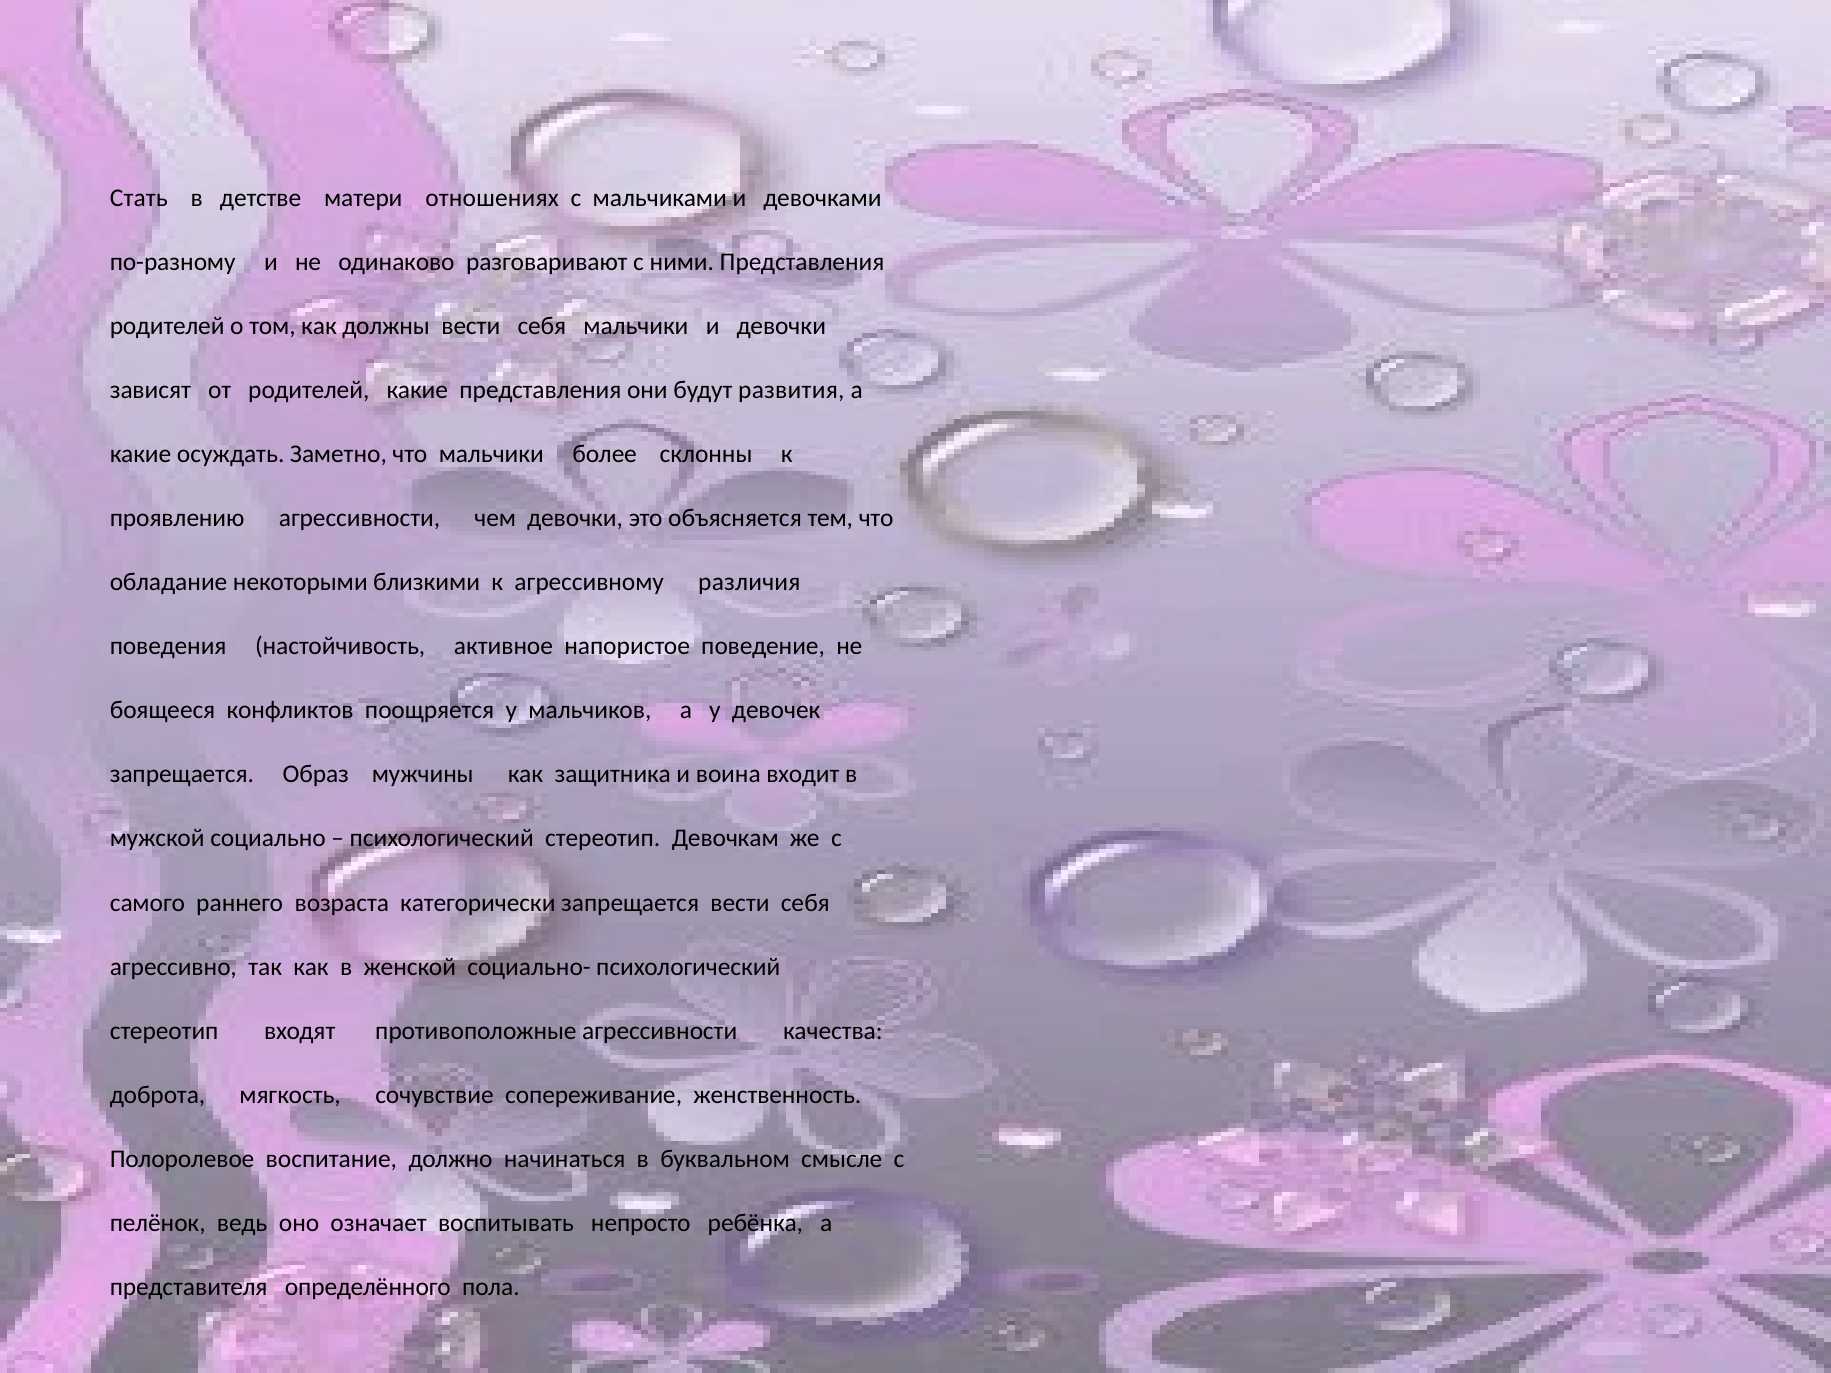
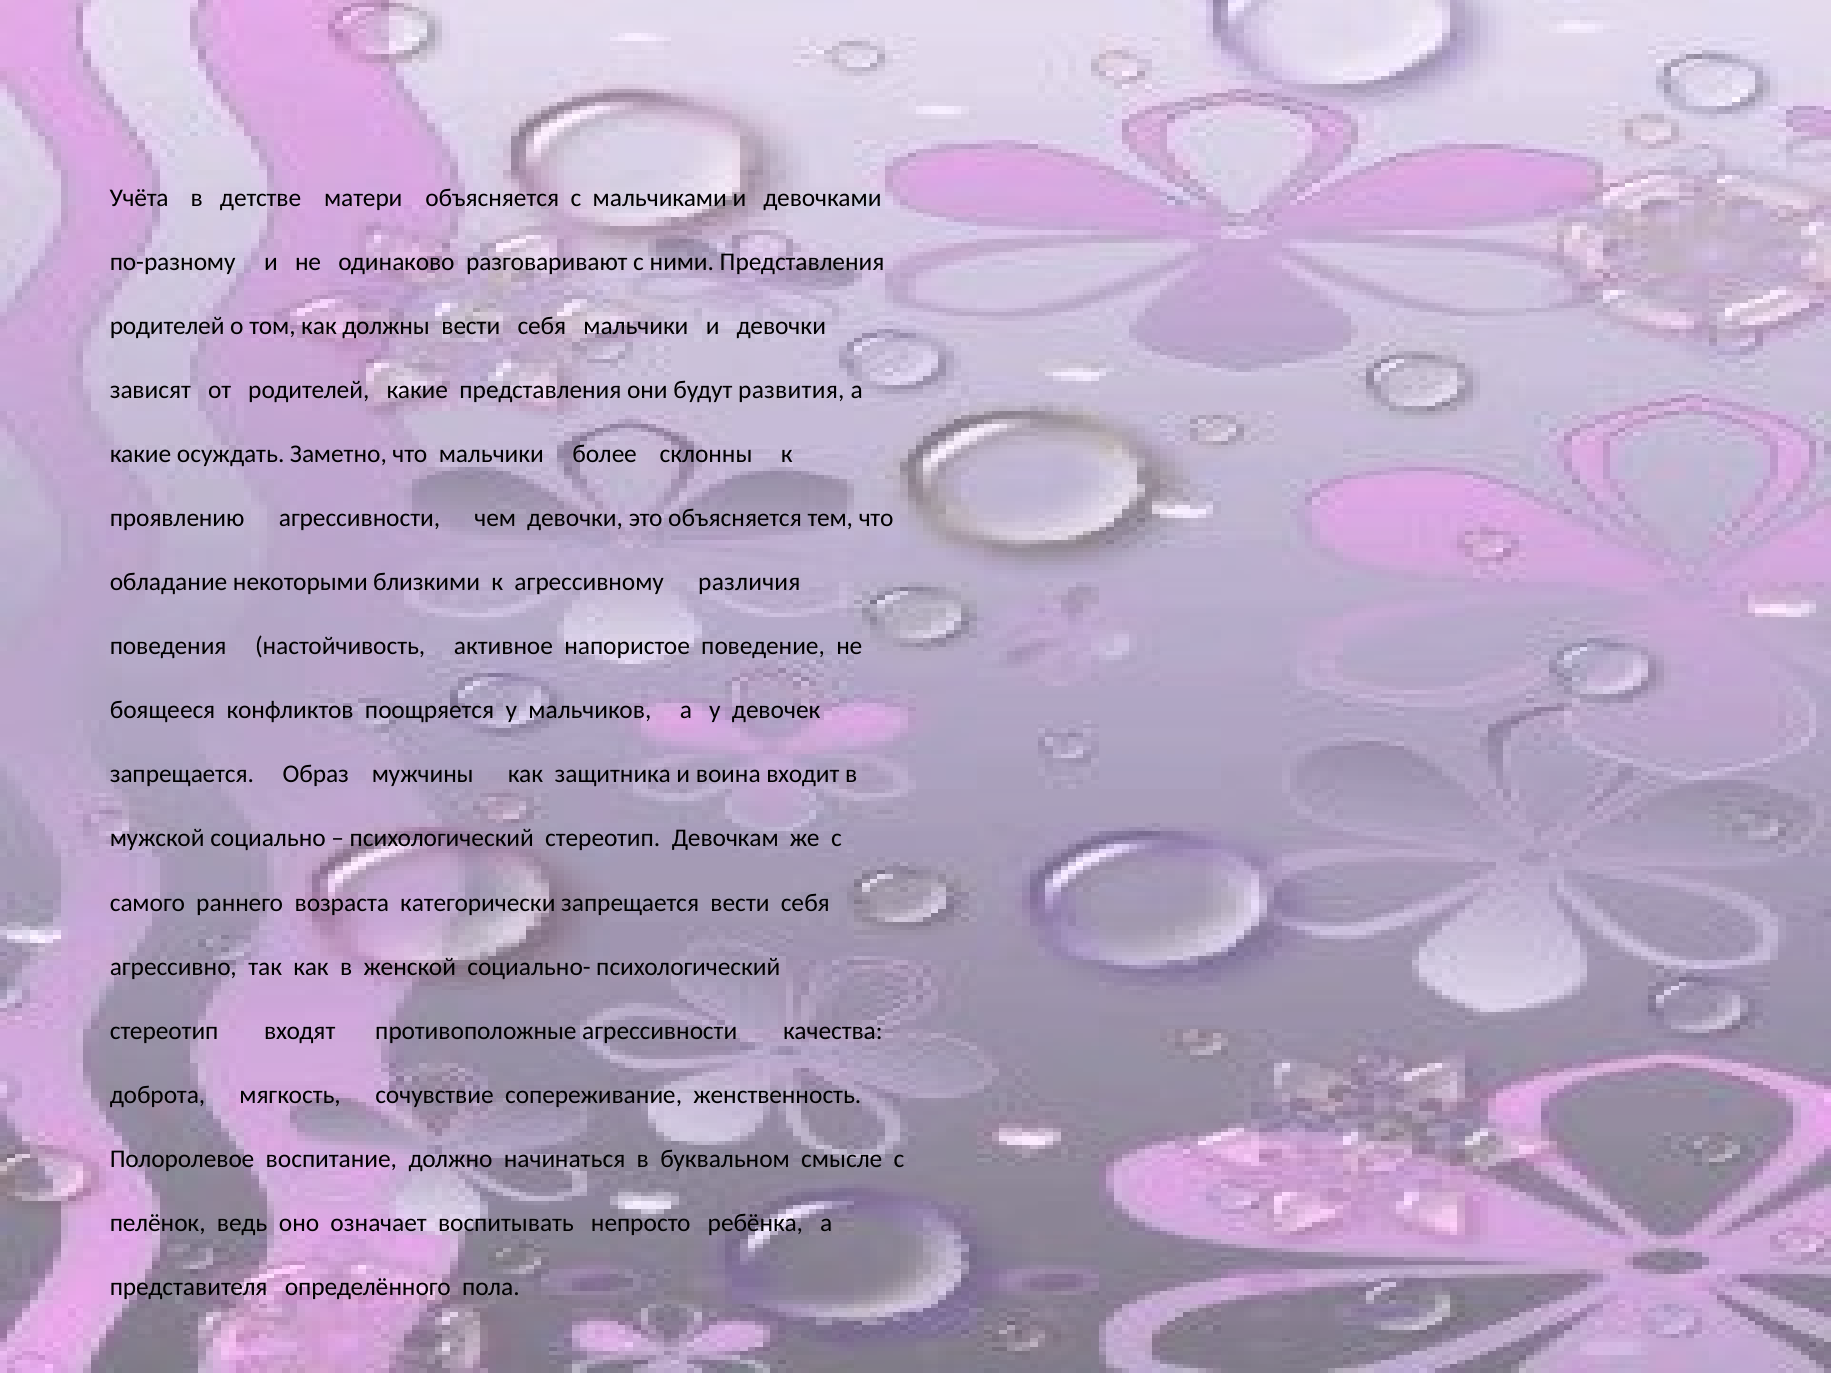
Стать: Стать -> Учёта
матери отношениях: отношениях -> объясняется
